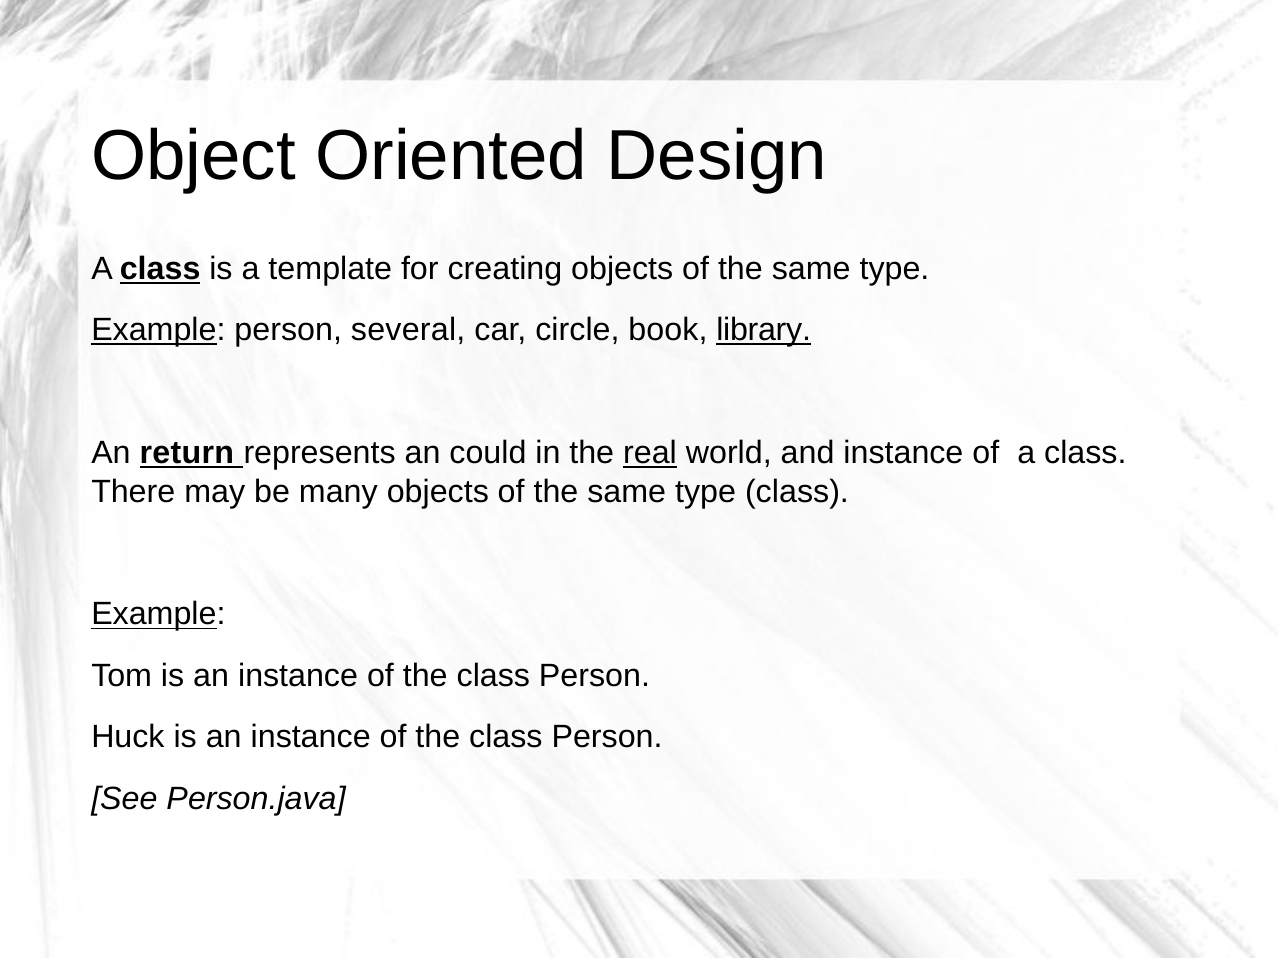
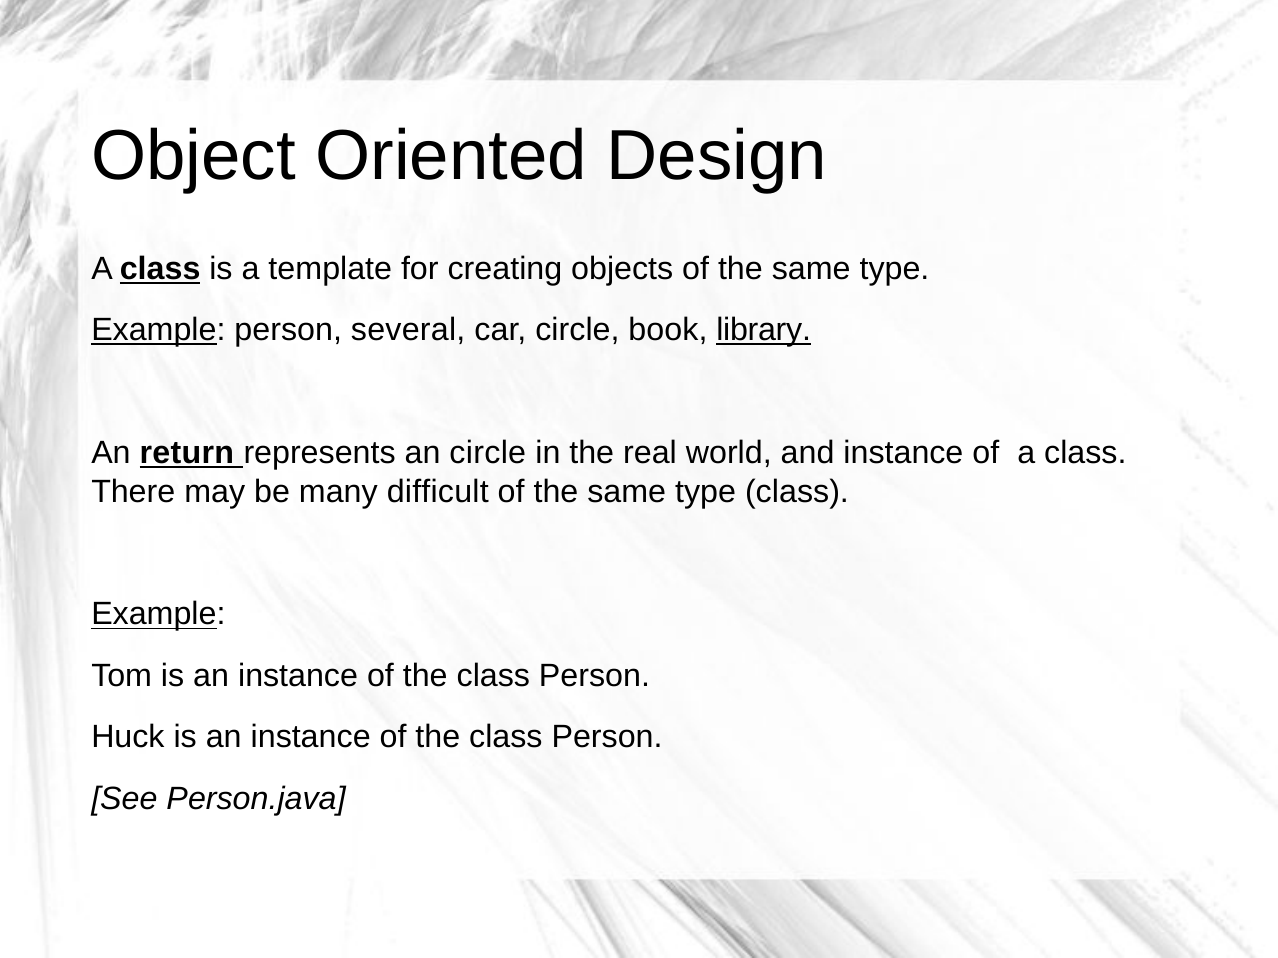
an could: could -> circle
real underline: present -> none
many objects: objects -> difficult
